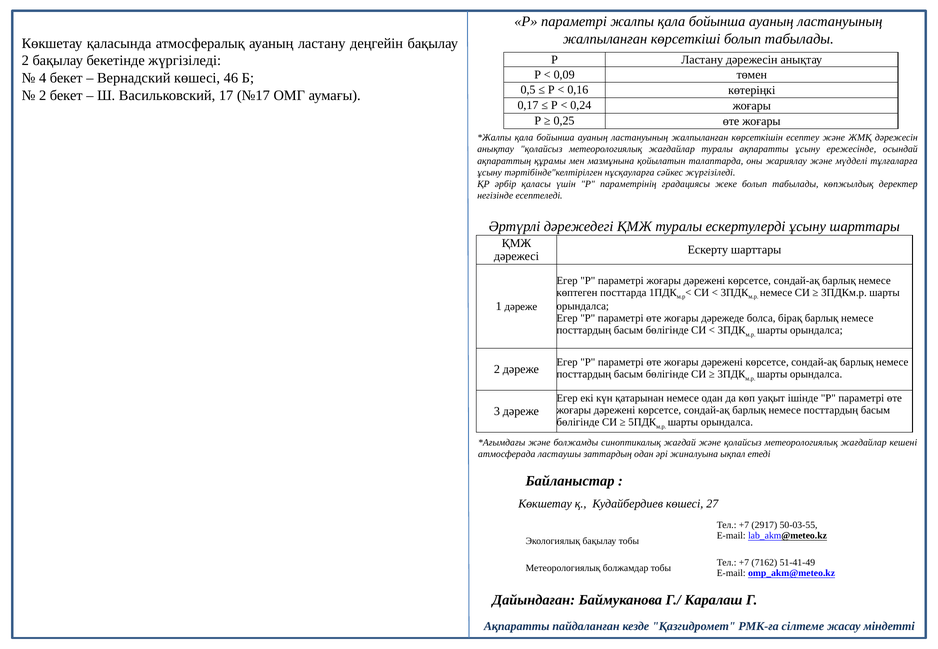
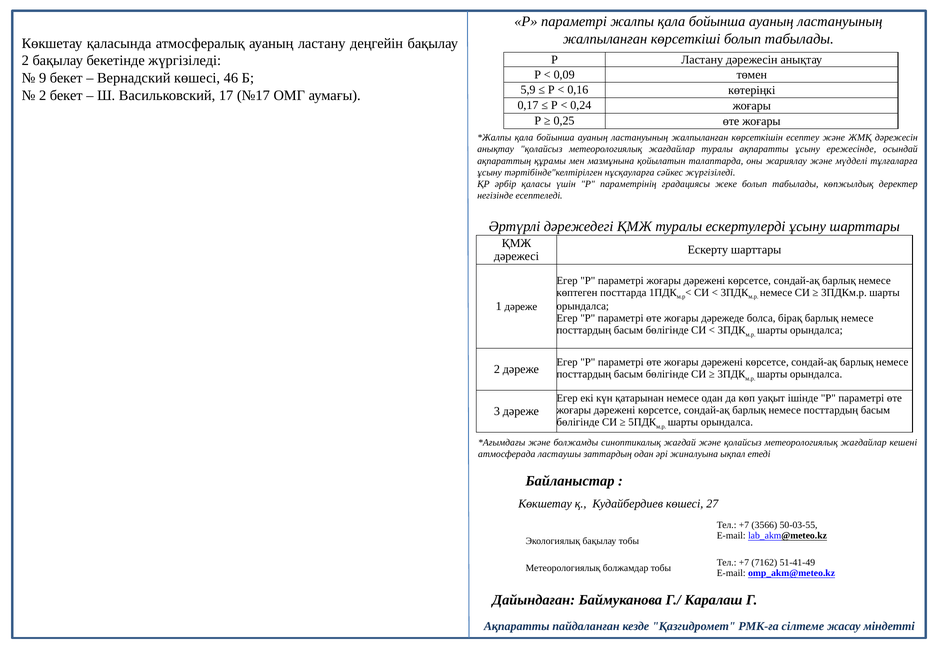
4: 4 -> 9
0,5: 0,5 -> 5,9
2917: 2917 -> 3566
